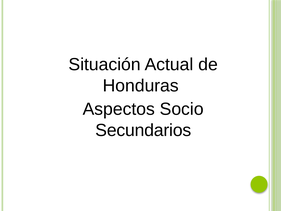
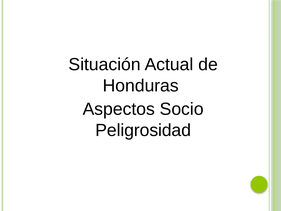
Secundarios: Secundarios -> Peligrosidad
